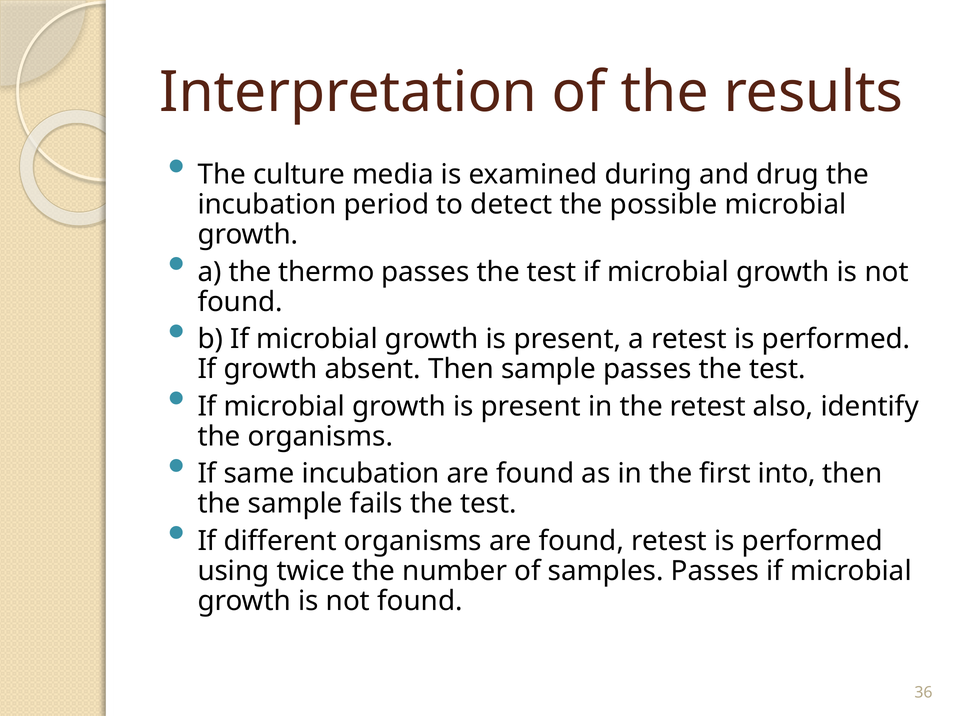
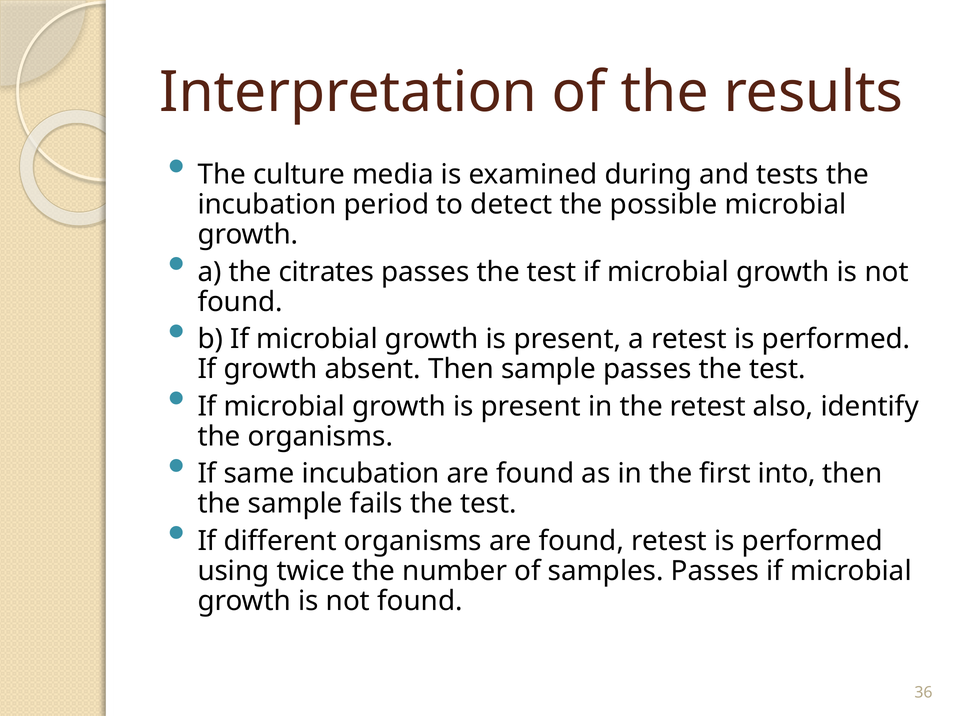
drug: drug -> tests
thermo: thermo -> citrates
